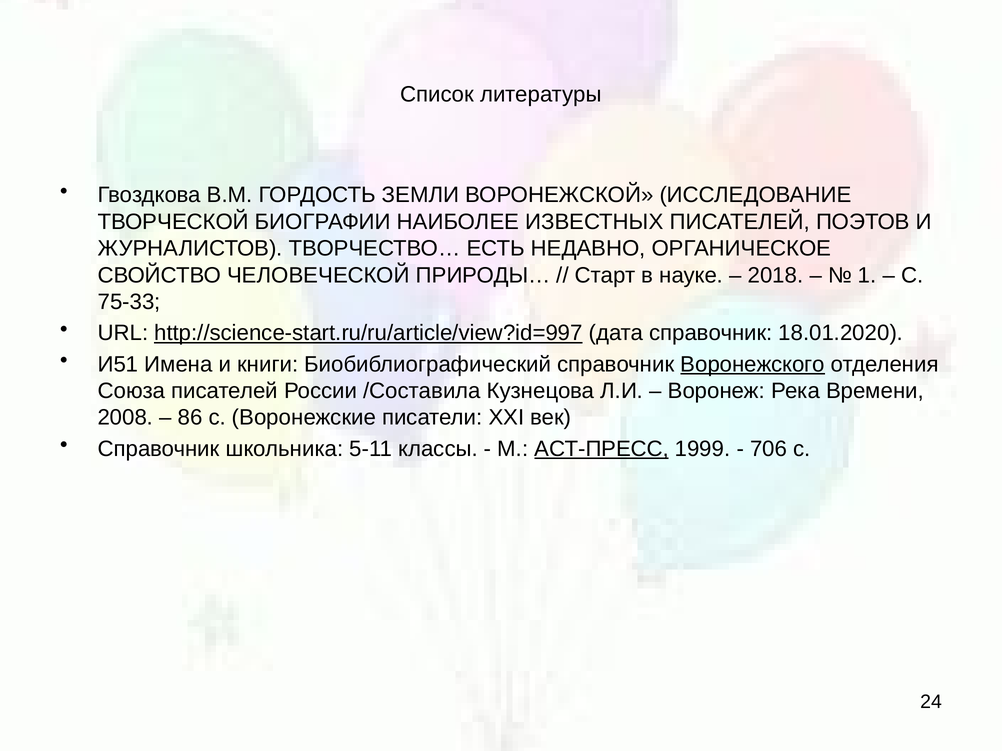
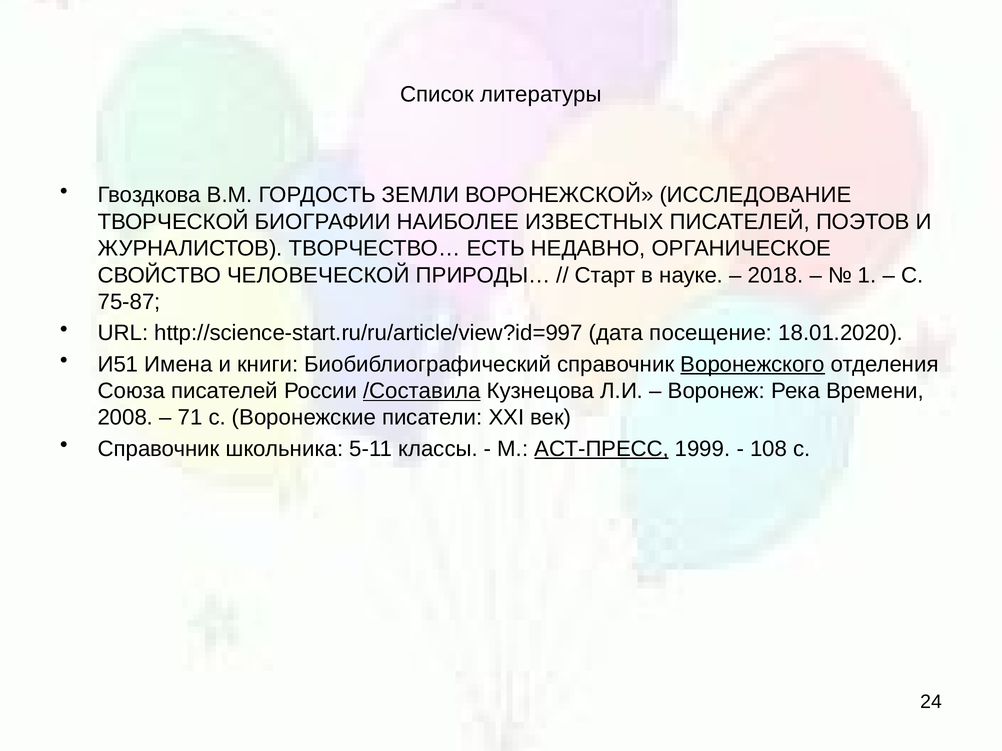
75-33: 75-33 -> 75-87
http://science-start.ru/ru/article/view?id=997 underline: present -> none
дата справочник: справочник -> посещение
/Составила underline: none -> present
86: 86 -> 71
706: 706 -> 108
